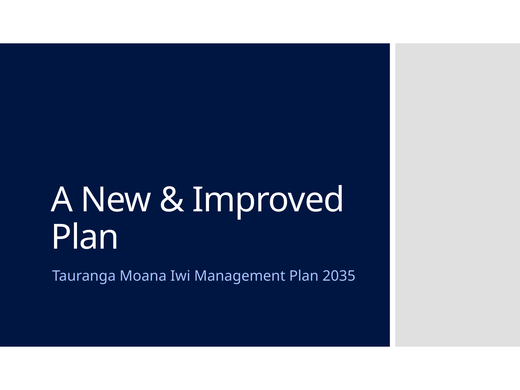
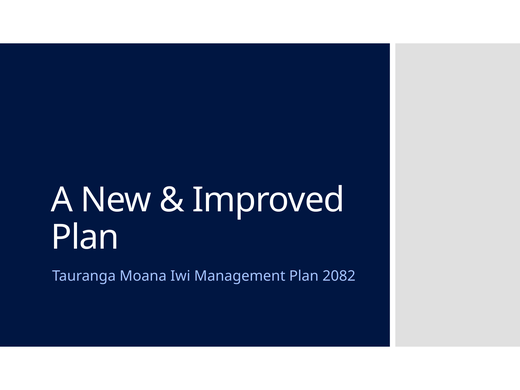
2035: 2035 -> 2082
